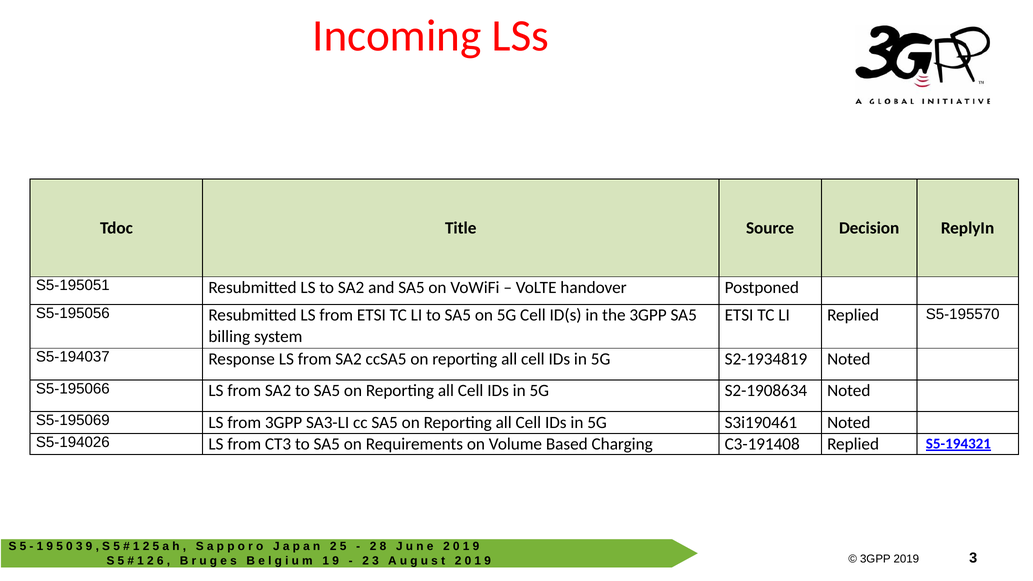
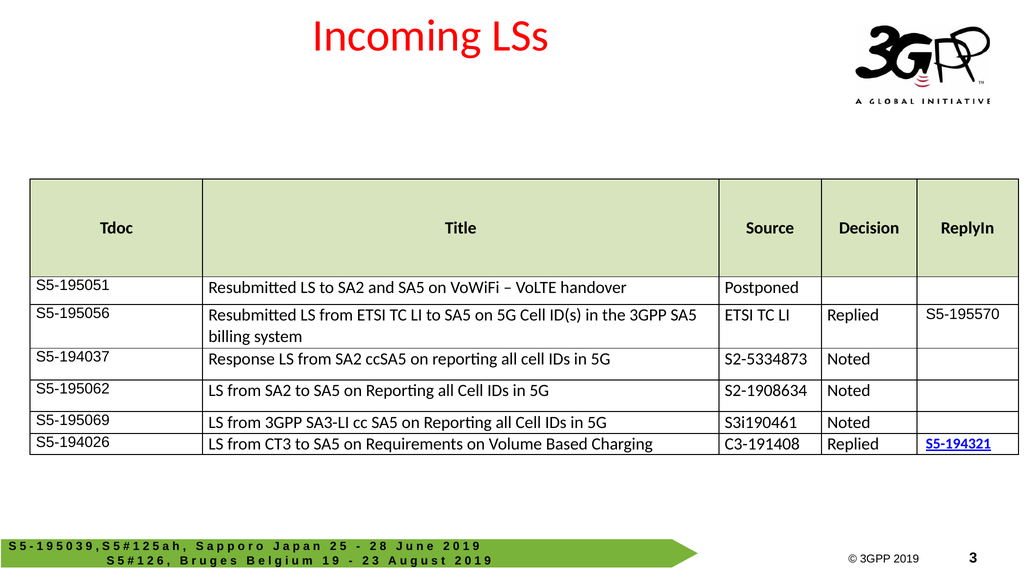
S2-1934819: S2-1934819 -> S2-5334873
S5-195066: S5-195066 -> S5-195062
